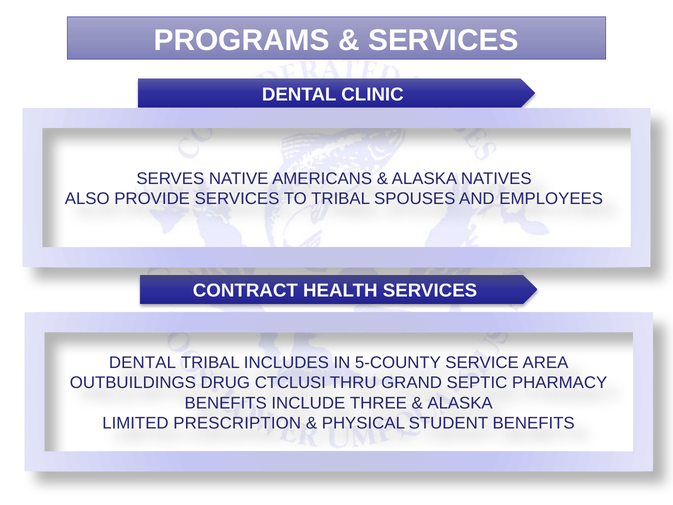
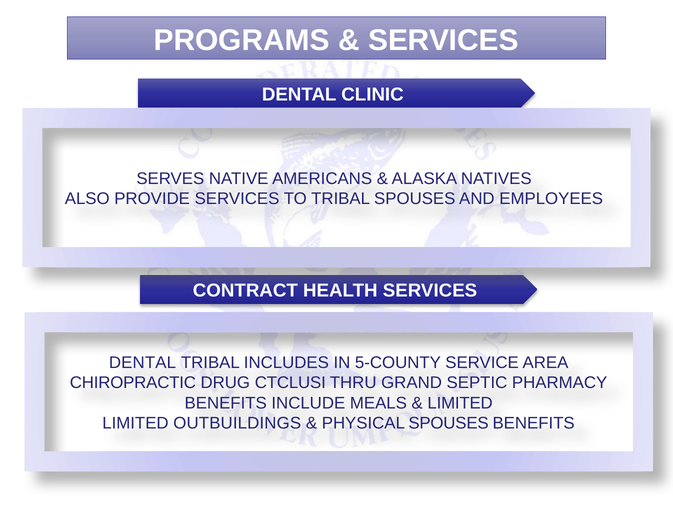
OUTBUILDINGS: OUTBUILDINGS -> CHIROPRACTIC
THREE: THREE -> MEALS
ALASKA at (460, 403): ALASKA -> LIMITED
PRESCRIPTION: PRESCRIPTION -> OUTBUILDINGS
PHYSICAL STUDENT: STUDENT -> SPOUSES
